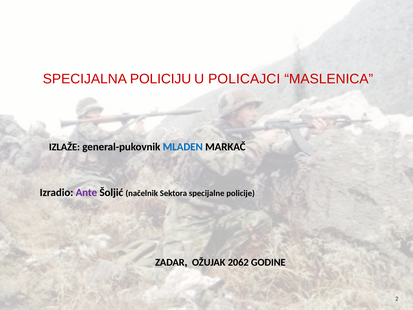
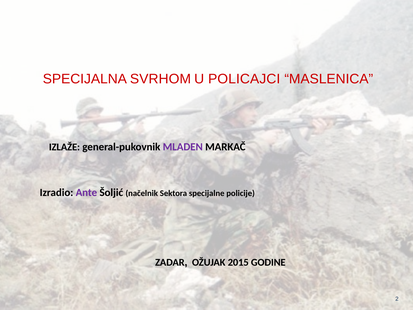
POLICIJU: POLICIJU -> SVRHOM
MLADEN colour: blue -> purple
2062: 2062 -> 2015
